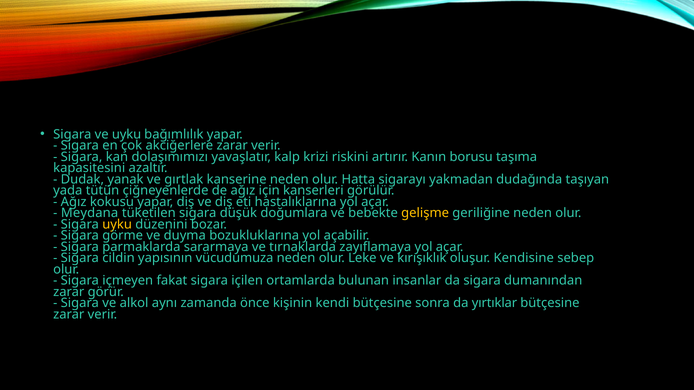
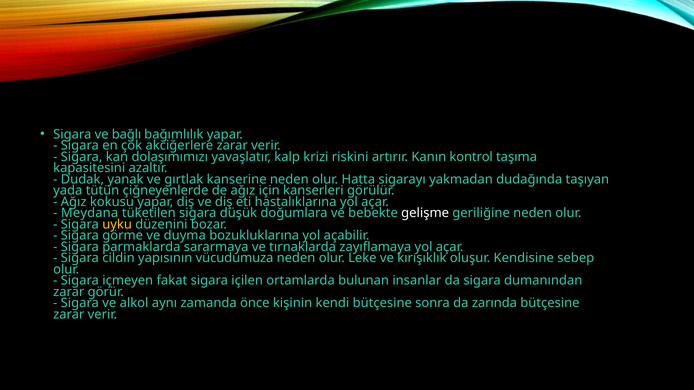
ve uyku: uyku -> bağlı
borusu: borusu -> kontrol
gelişme colour: yellow -> white
yırtıklar: yırtıklar -> zarında
